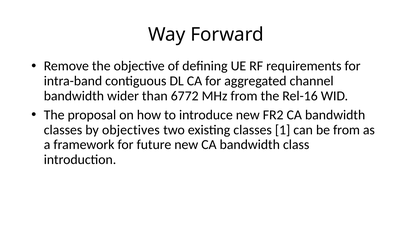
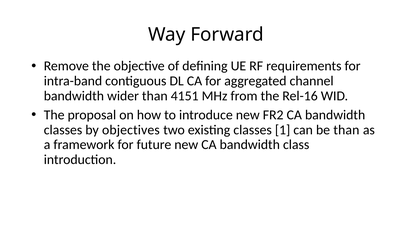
6772: 6772 -> 4151
be from: from -> than
